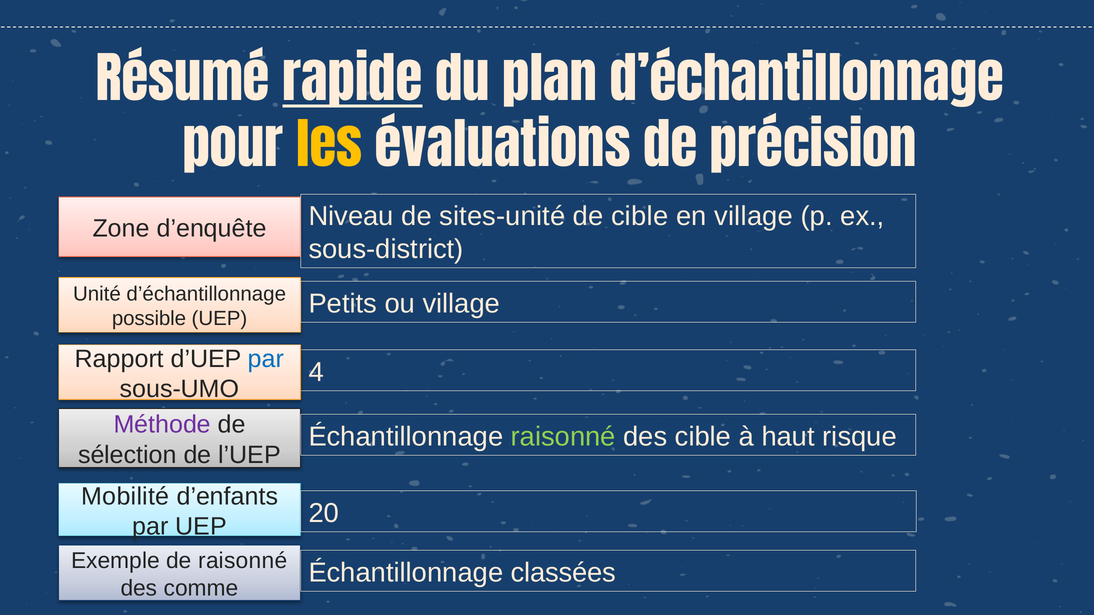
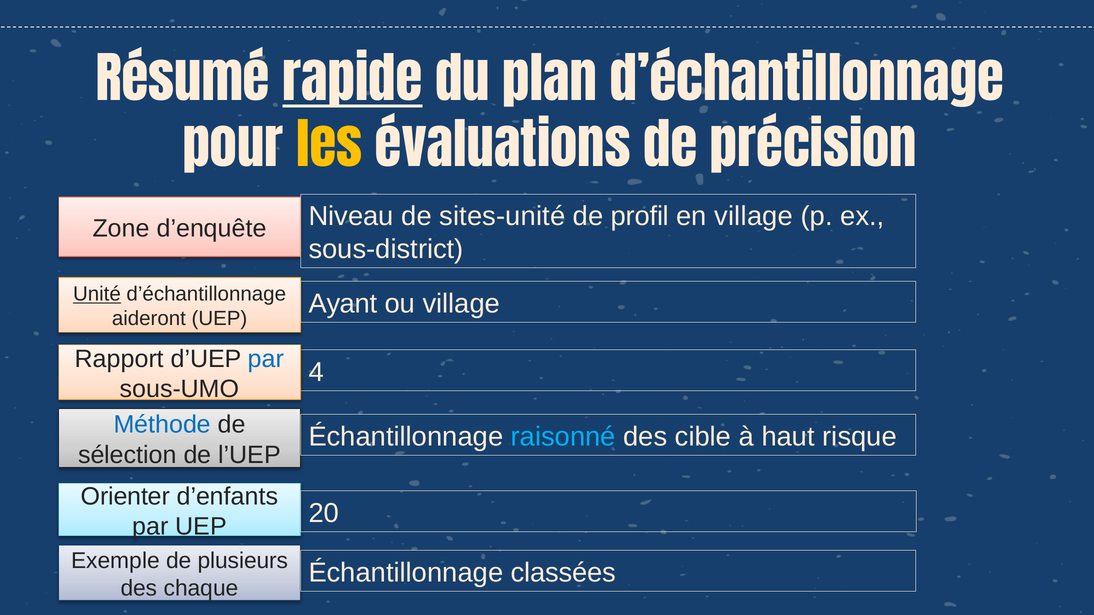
de cible: cible -> profil
Unité underline: none -> present
Petits: Petits -> Ayant
possible: possible -> aideront
Méthode colour: purple -> blue
raisonné at (563, 437) colour: light green -> light blue
Mobilité: Mobilité -> Orienter
de raisonné: raisonné -> plusieurs
comme: comme -> chaque
